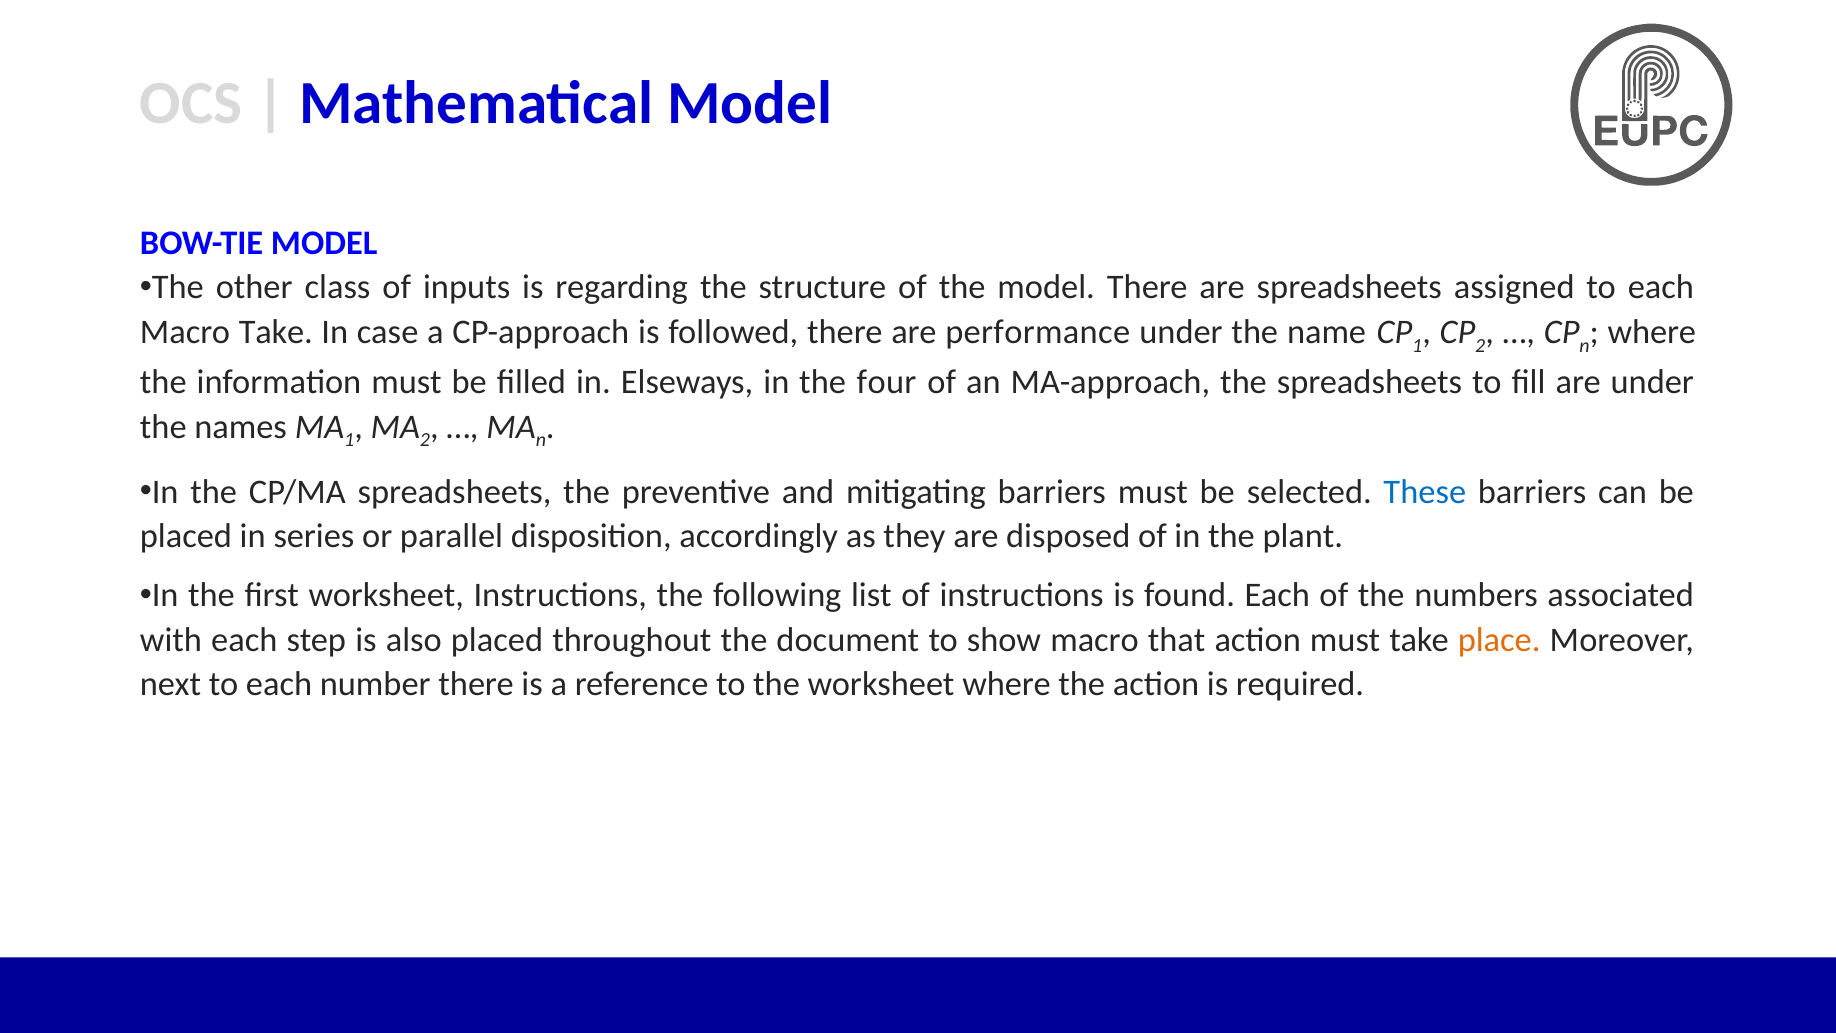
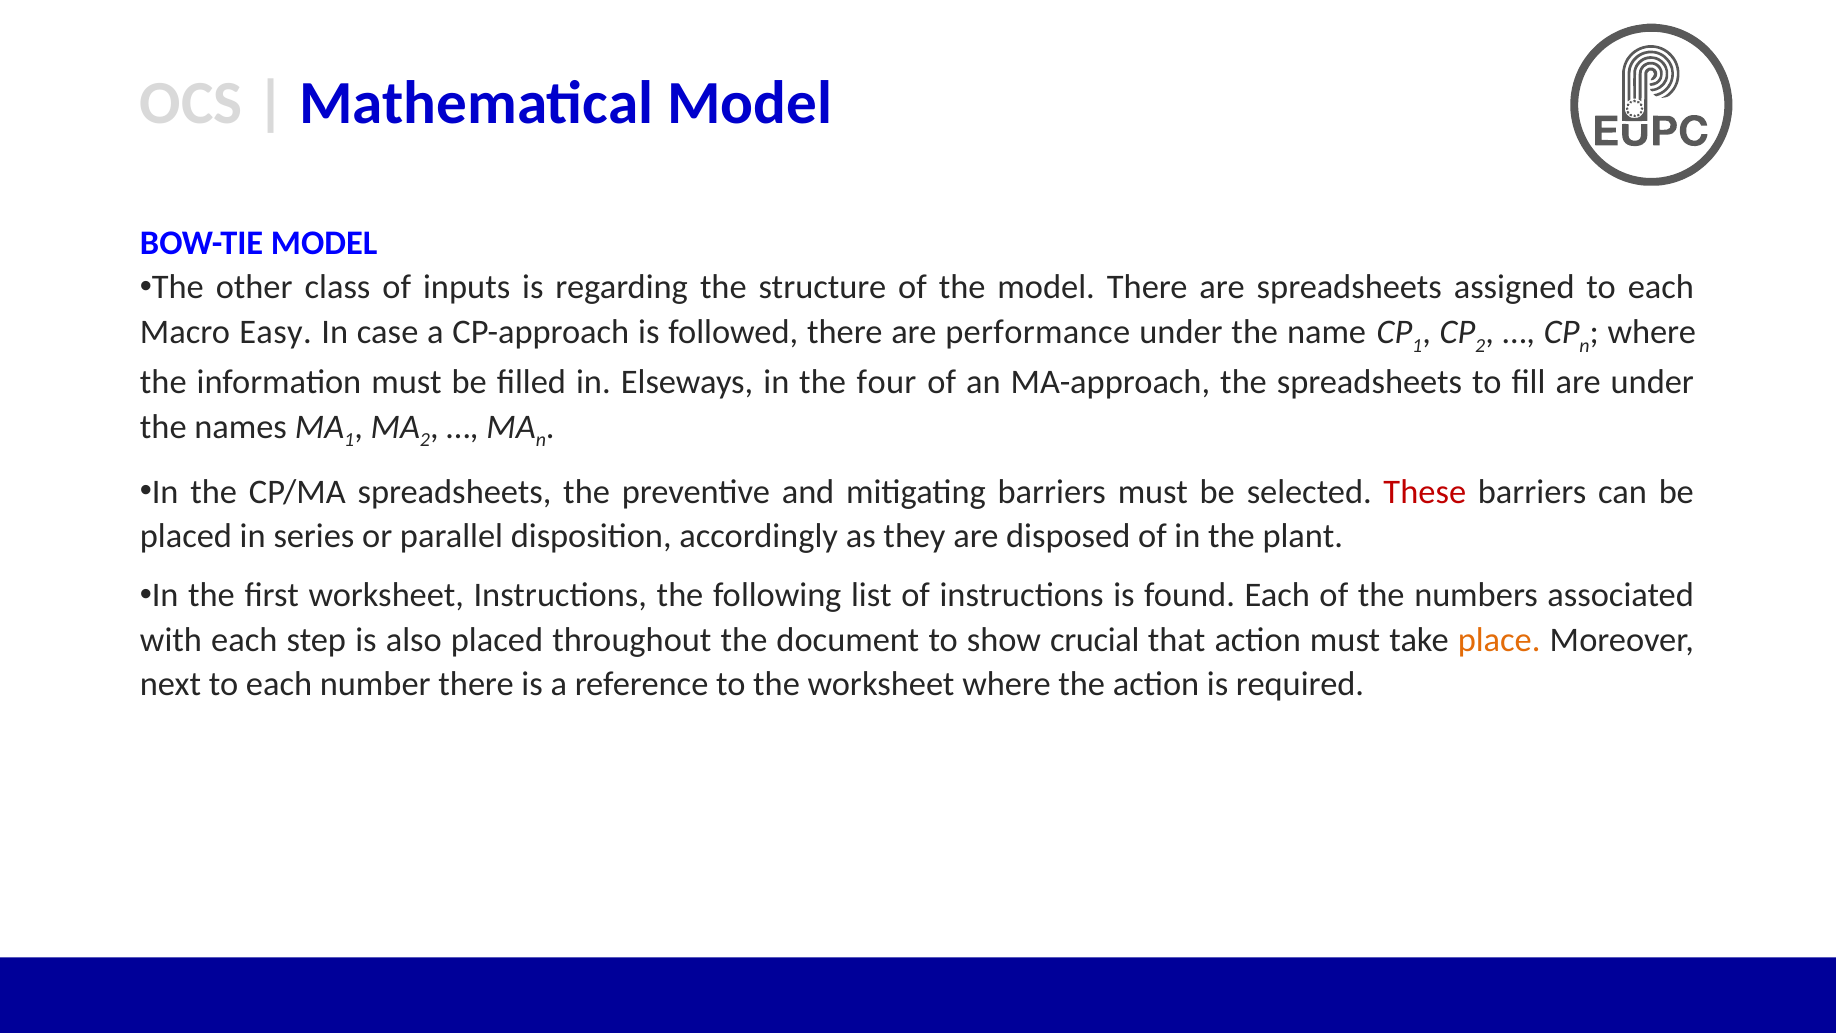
Macro Take: Take -> Easy
These colour: blue -> red
show macro: macro -> crucial
